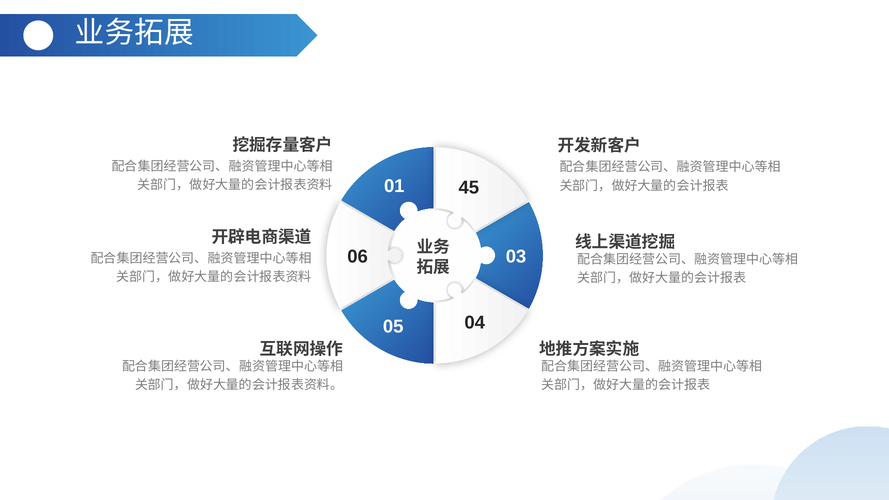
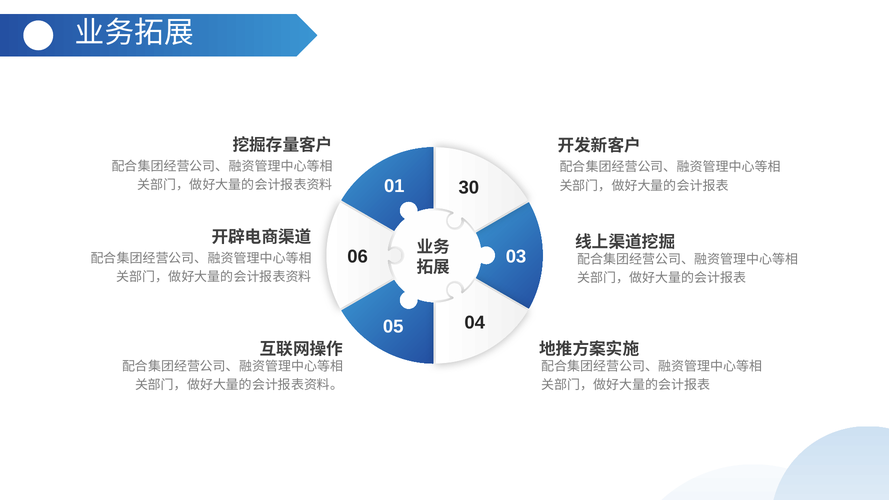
45: 45 -> 30
